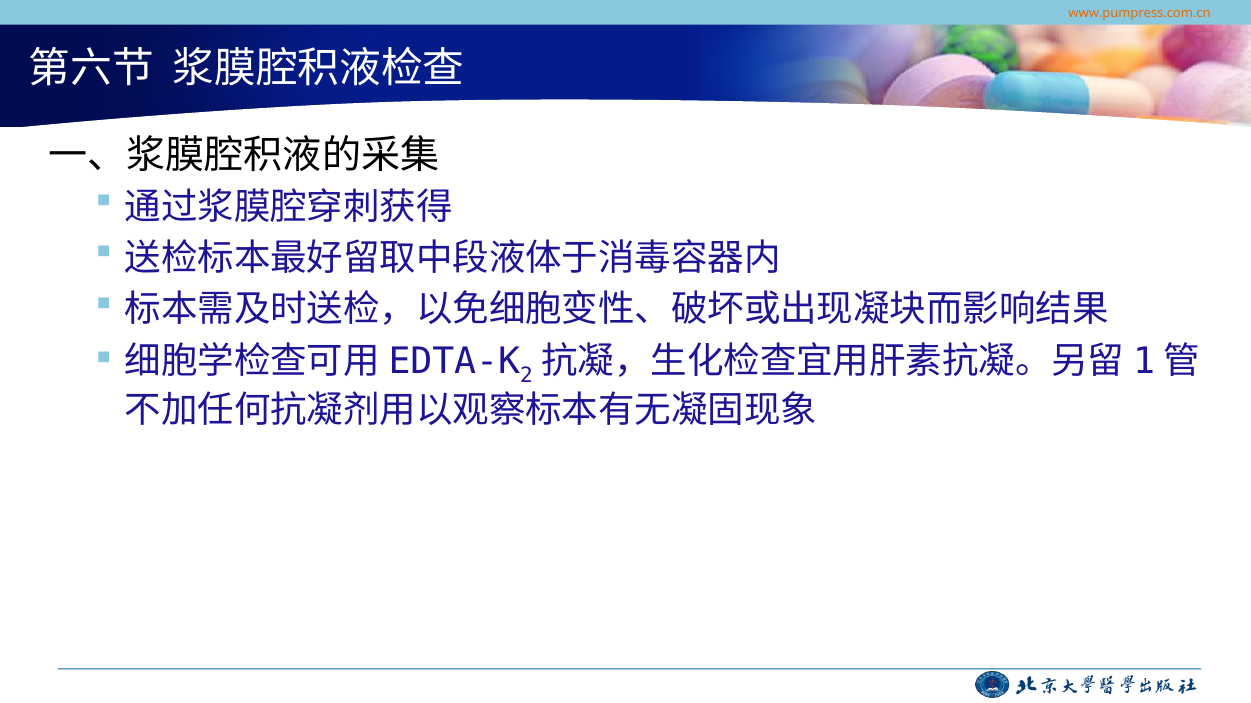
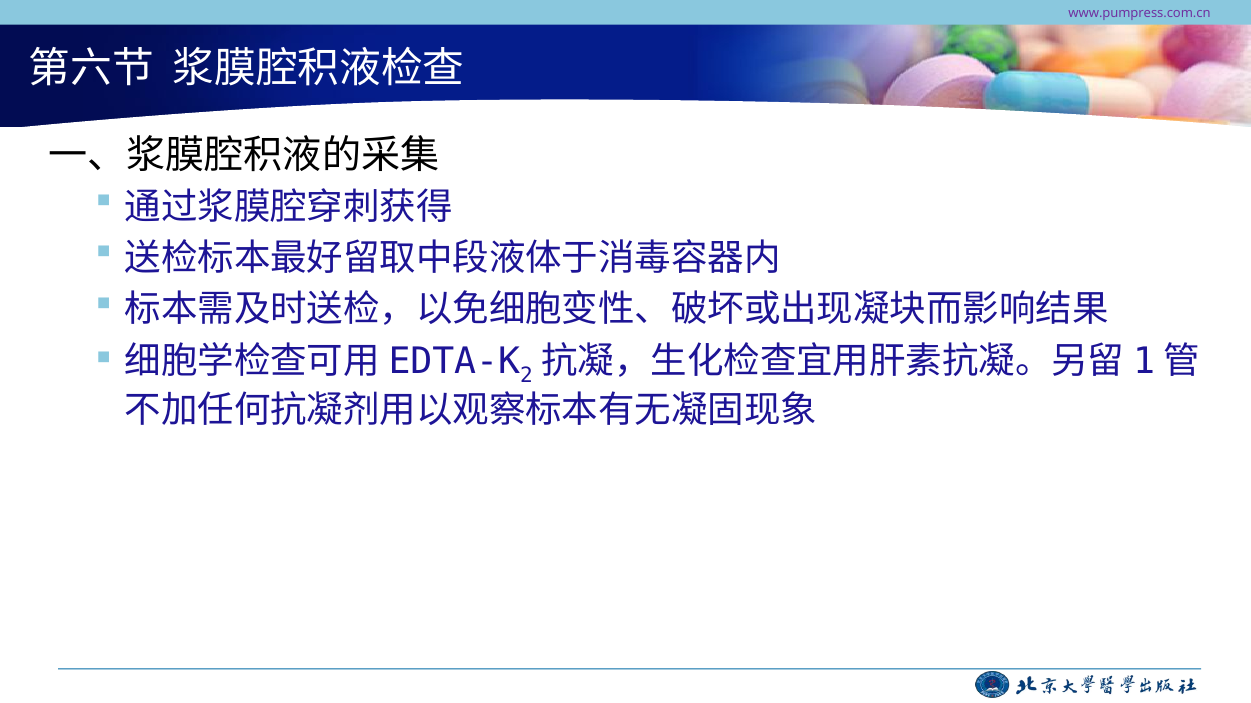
www.pumpress.com.cn colour: orange -> purple
